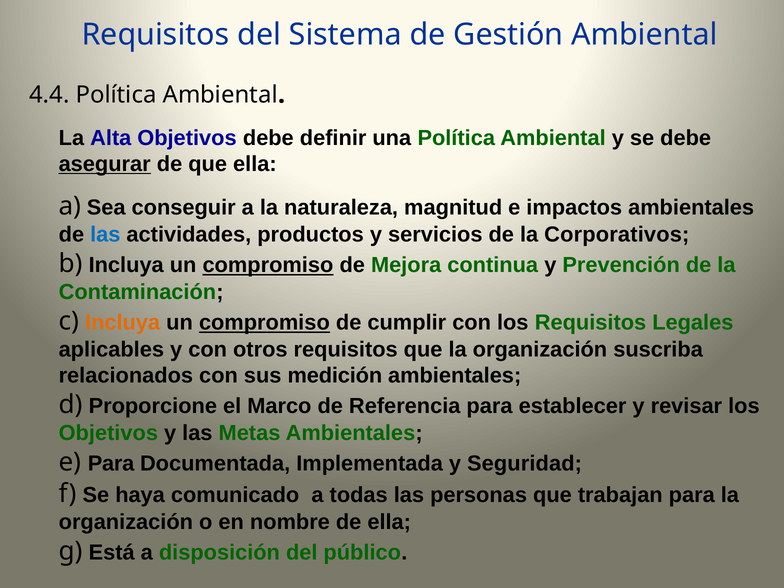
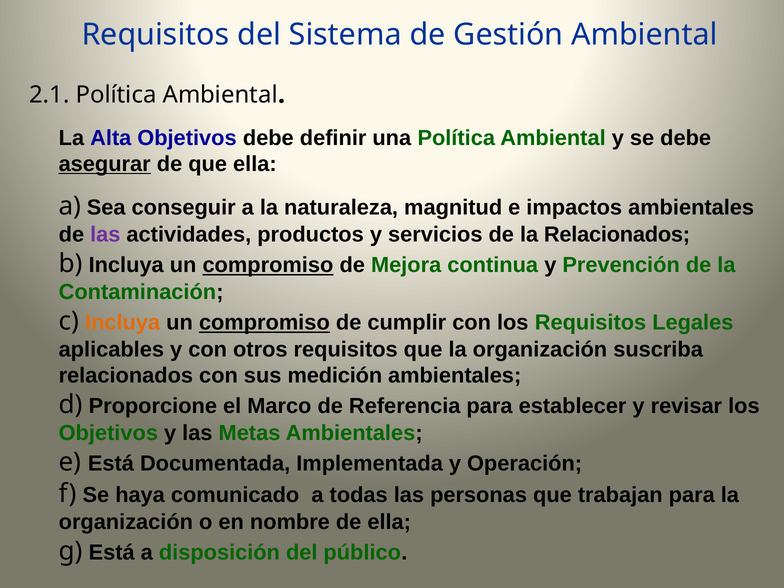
4.4: 4.4 -> 2.1
las at (105, 235) colour: blue -> purple
la Corporativos: Corporativos -> Relacionados
e Para: Para -> Está
Seguridad: Seguridad -> Operación
